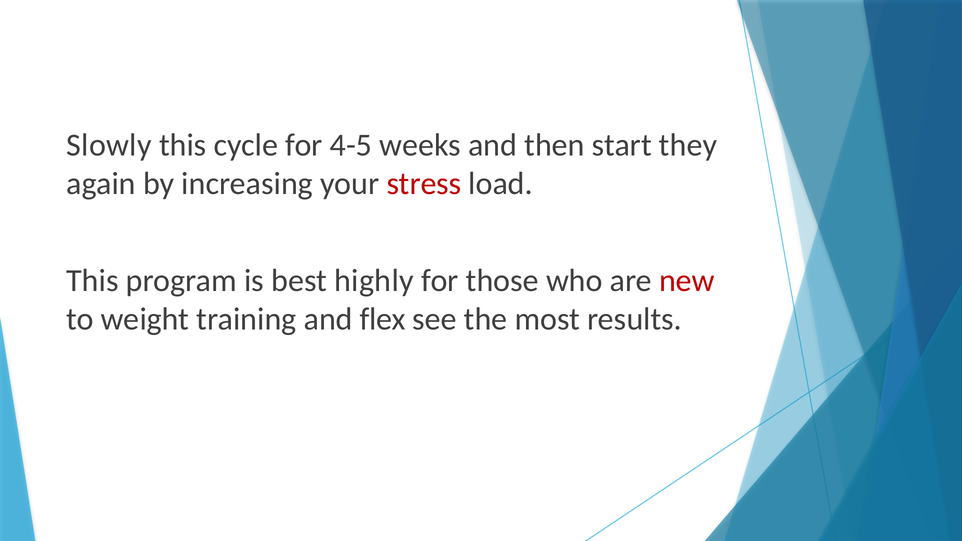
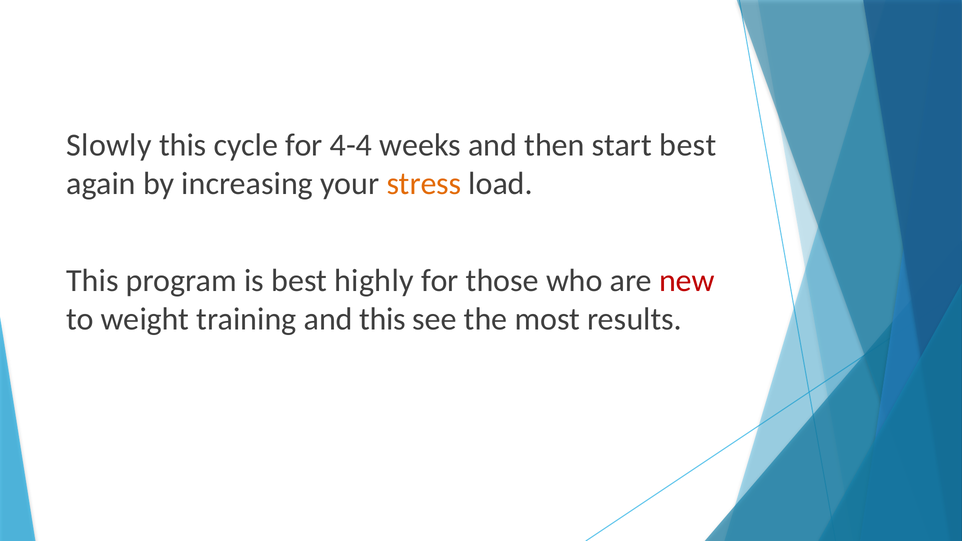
4-5: 4-5 -> 4-4
start they: they -> best
stress colour: red -> orange
and flex: flex -> this
